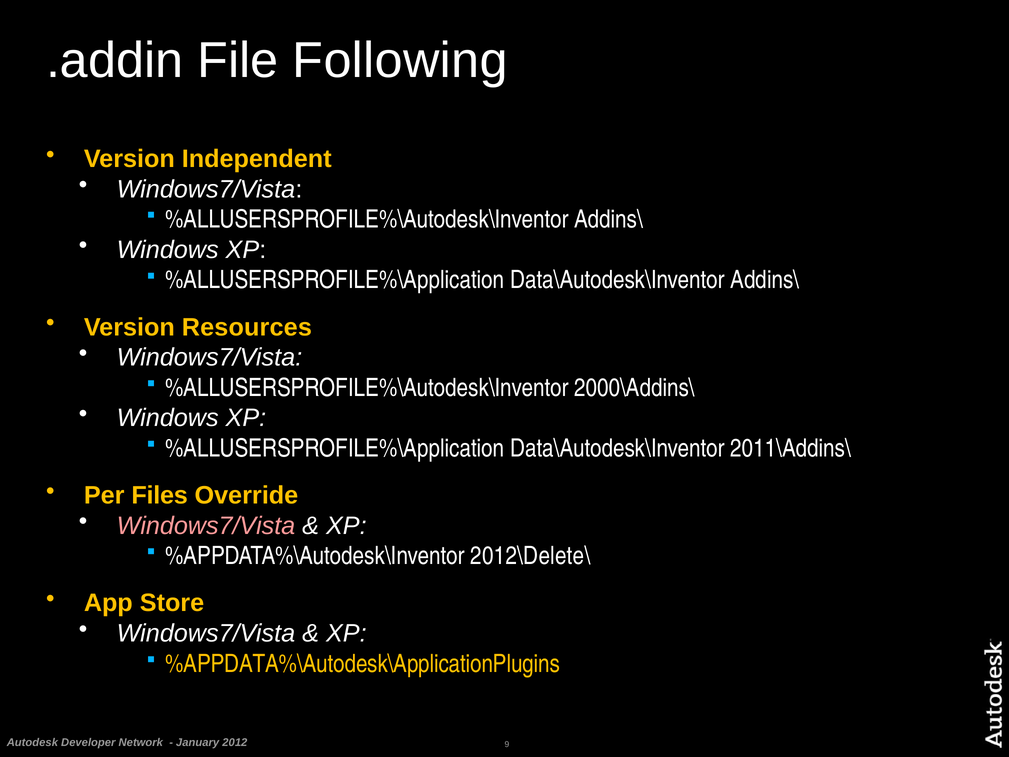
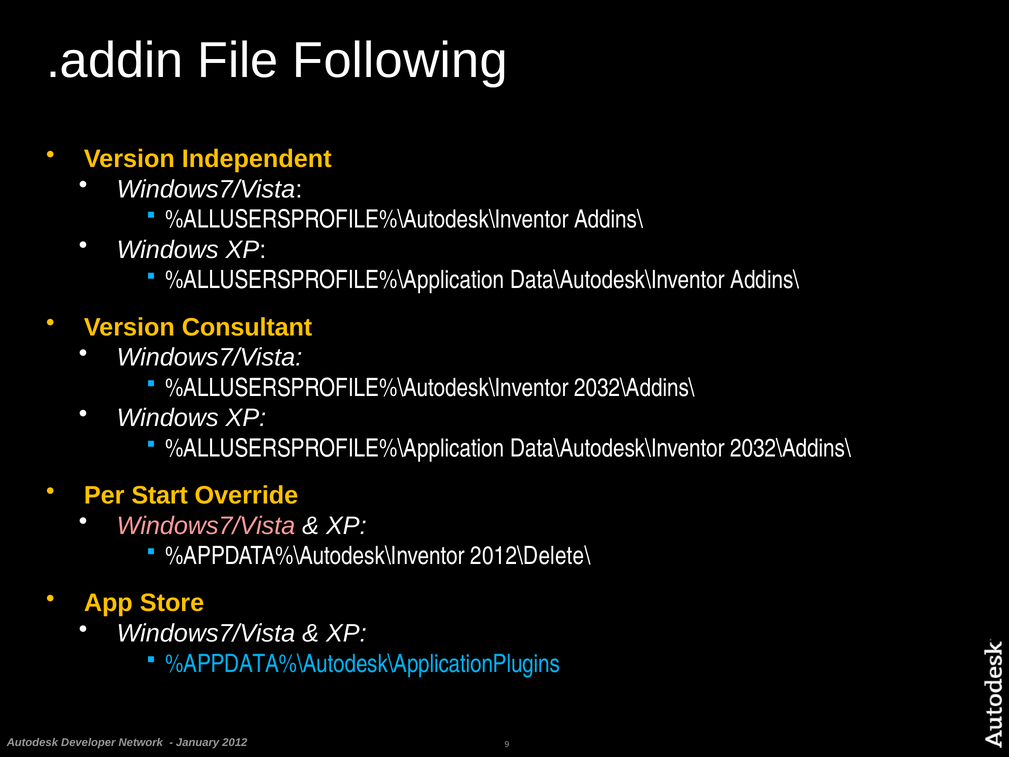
Resources: Resources -> Consultant
%ALLUSERSPROFILE%\Autodesk\Inventor 2000\Addins\: 2000\Addins\ -> 2032\Addins\
Data\Autodesk\Inventor 2011\Addins\: 2011\Addins\ -> 2032\Addins\
Files: Files -> Start
%APPDATA%\Autodesk\ApplicationPlugins colour: yellow -> light blue
